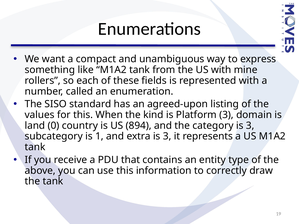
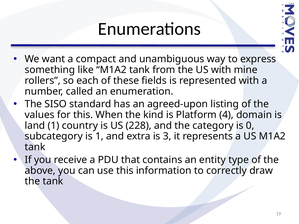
Platform 3: 3 -> 4
land 0: 0 -> 1
894: 894 -> 228
category is 3: 3 -> 0
